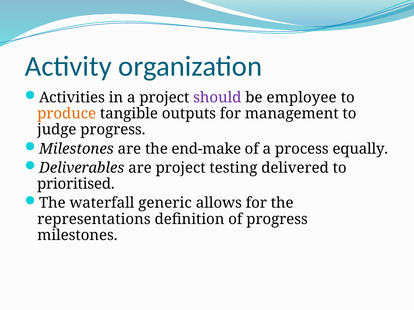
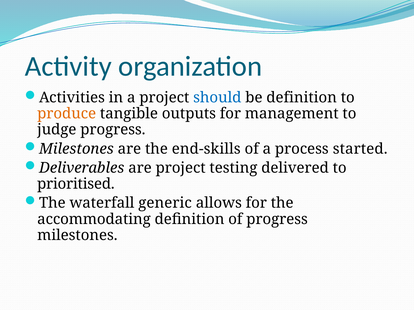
should colour: purple -> blue
be employee: employee -> definition
end-make: end-make -> end-skills
equally: equally -> started
representations: representations -> accommodating
